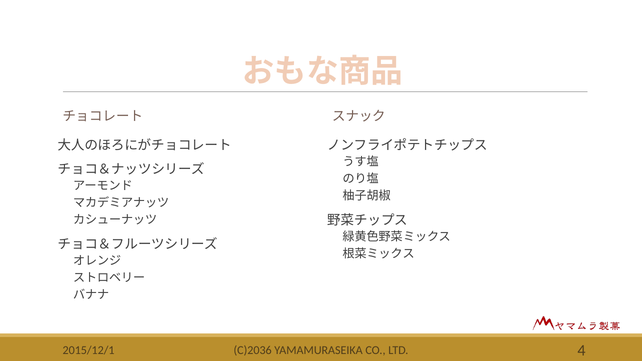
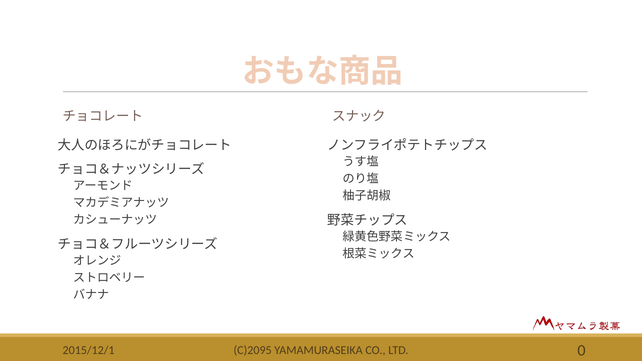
C)2036: C)2036 -> C)2095
4: 4 -> 0
